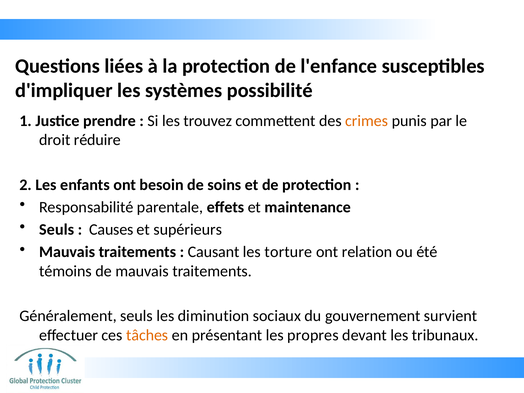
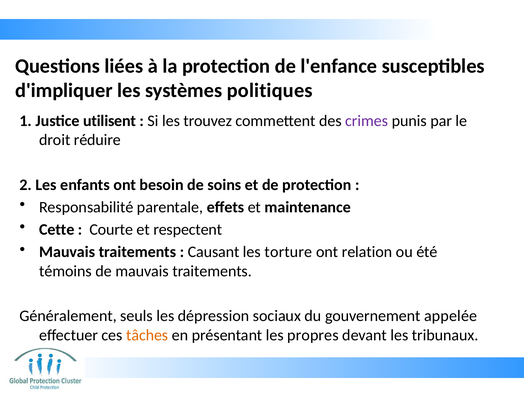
possibilité: possibilité -> politiques
prendre: prendre -> utilisent
crimes colour: orange -> purple
Seuls at (57, 230): Seuls -> Cette
Causes: Causes -> Courte
supérieurs: supérieurs -> respectent
diminution: diminution -> dépression
survient: survient -> appelée
